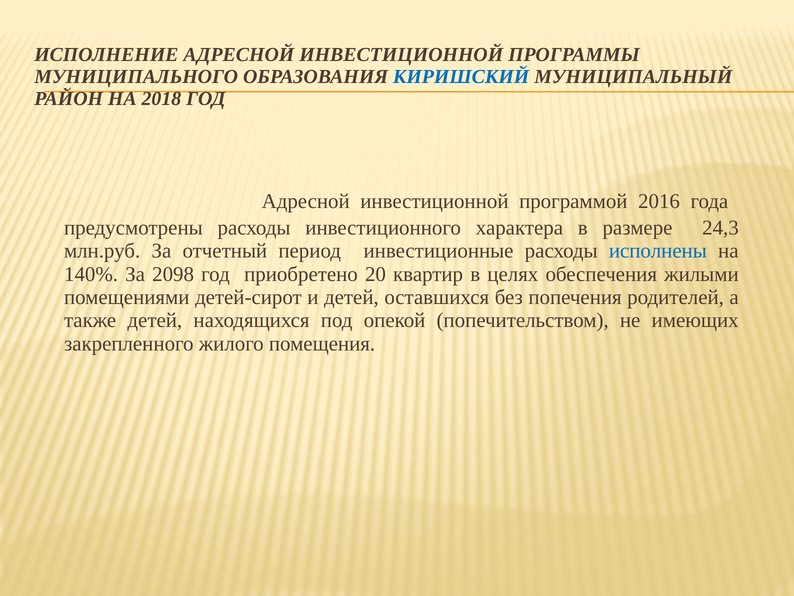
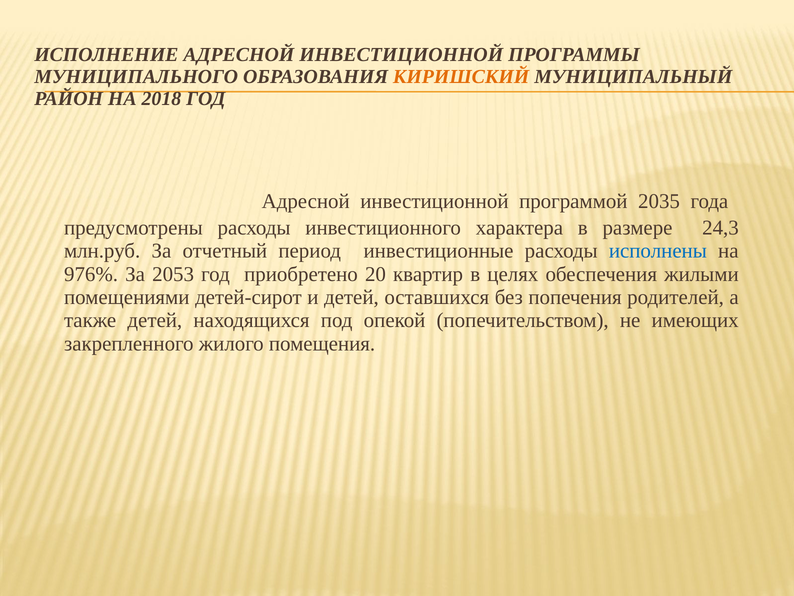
КИРИШСКИЙ colour: blue -> orange
2016: 2016 -> 2035
140%: 140% -> 976%
2098: 2098 -> 2053
